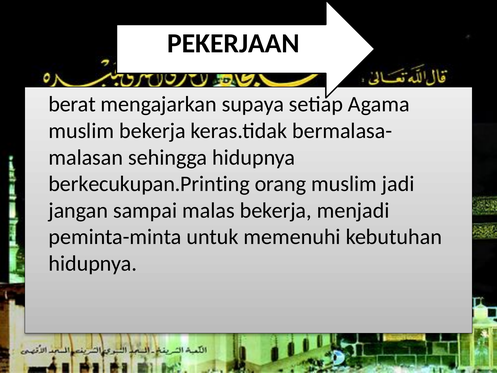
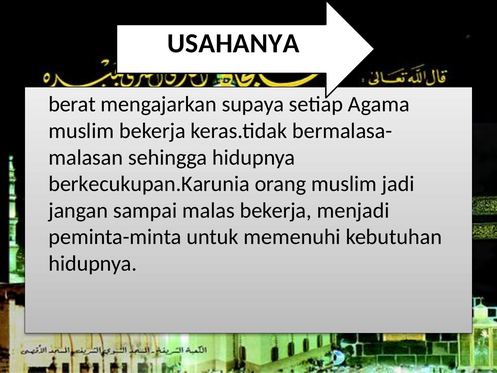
PEKERJAAN: PEKERJAAN -> USAHANYA
berkecukupan.Printing: berkecukupan.Printing -> berkecukupan.Karunia
